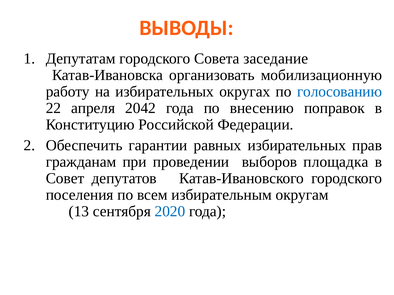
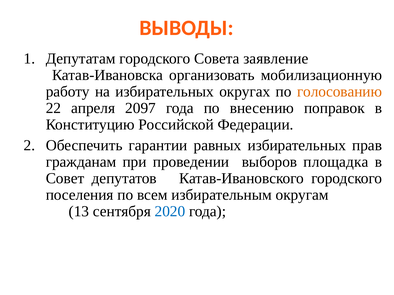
заседание: заседание -> заявление
голосованию colour: blue -> orange
2042: 2042 -> 2097
